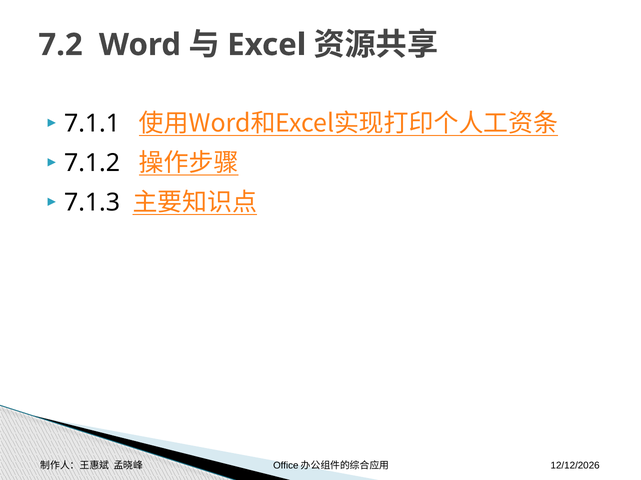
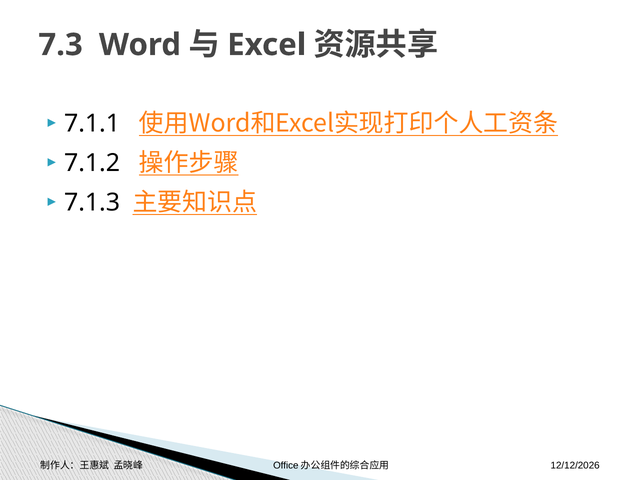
7.2: 7.2 -> 7.3
